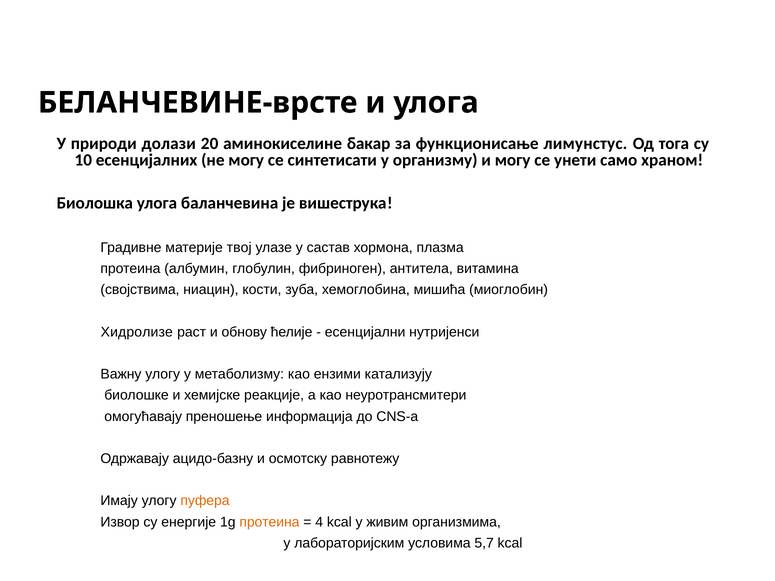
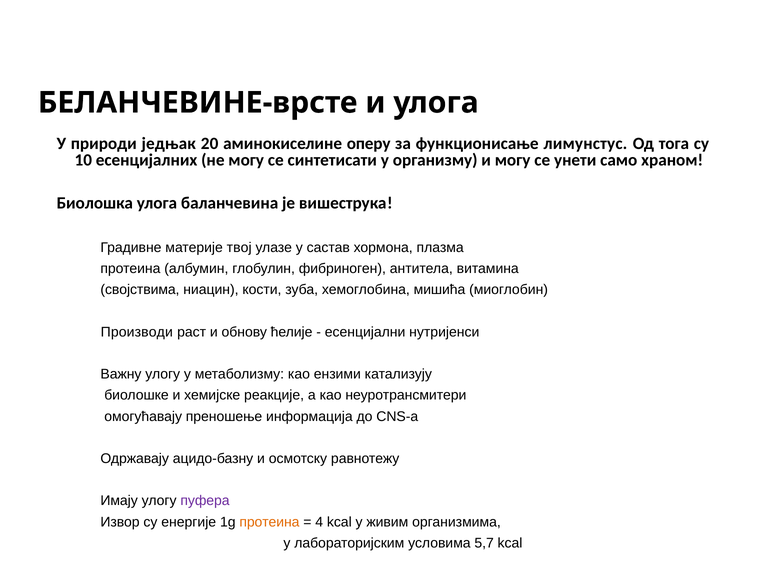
долази: долази -> једњак
бакар: бакар -> оперу
Хидролизе: Хидролизе -> Производи
пуфера colour: orange -> purple
